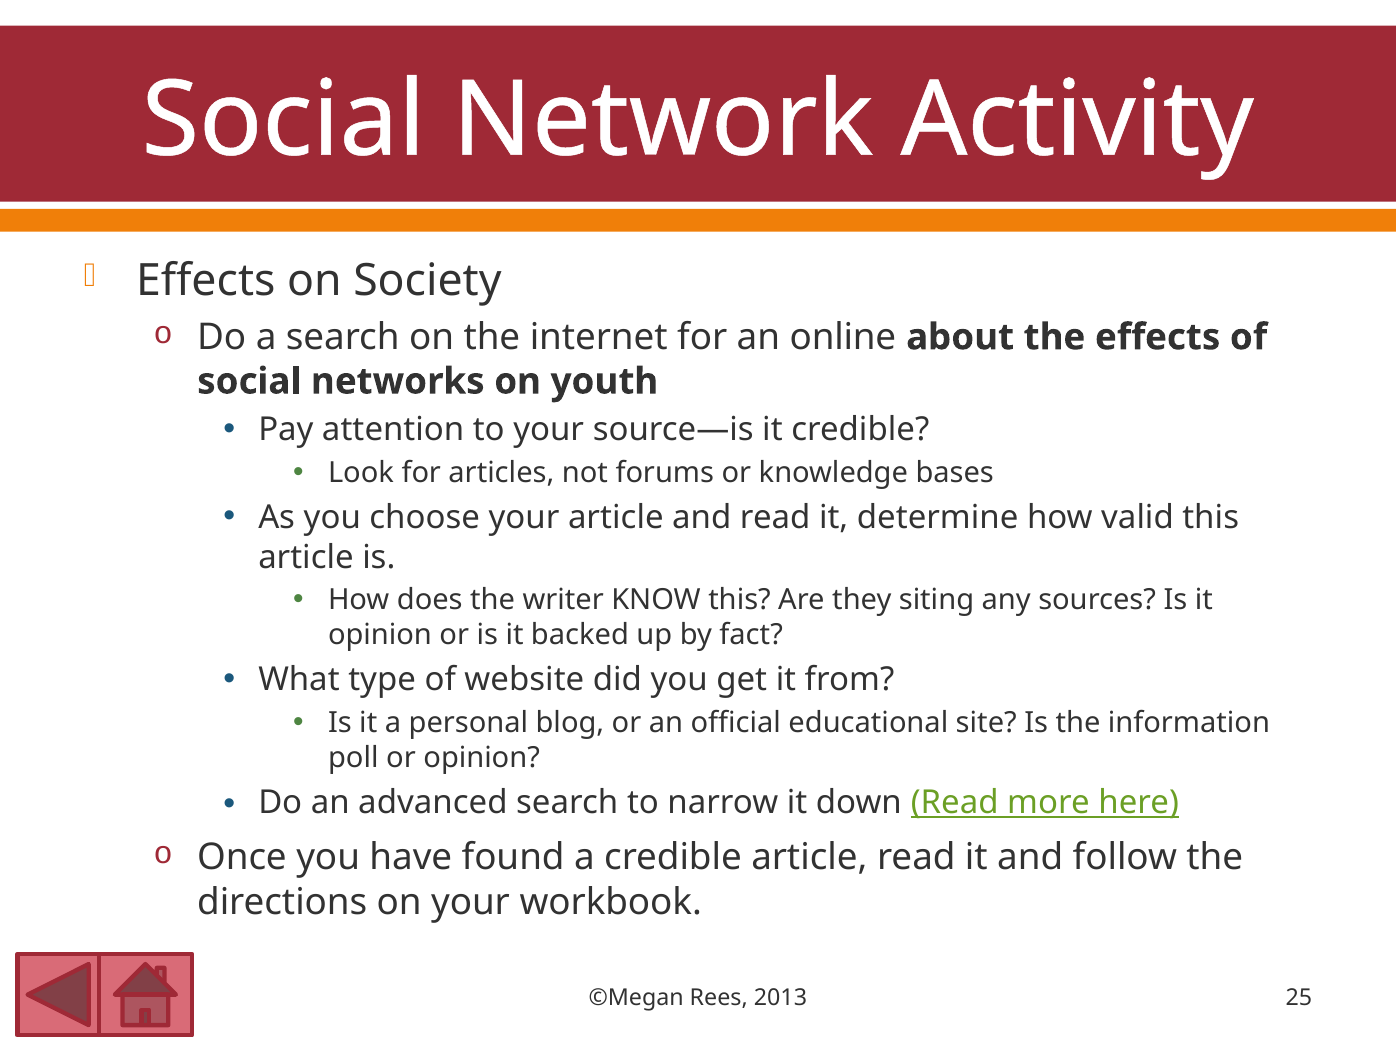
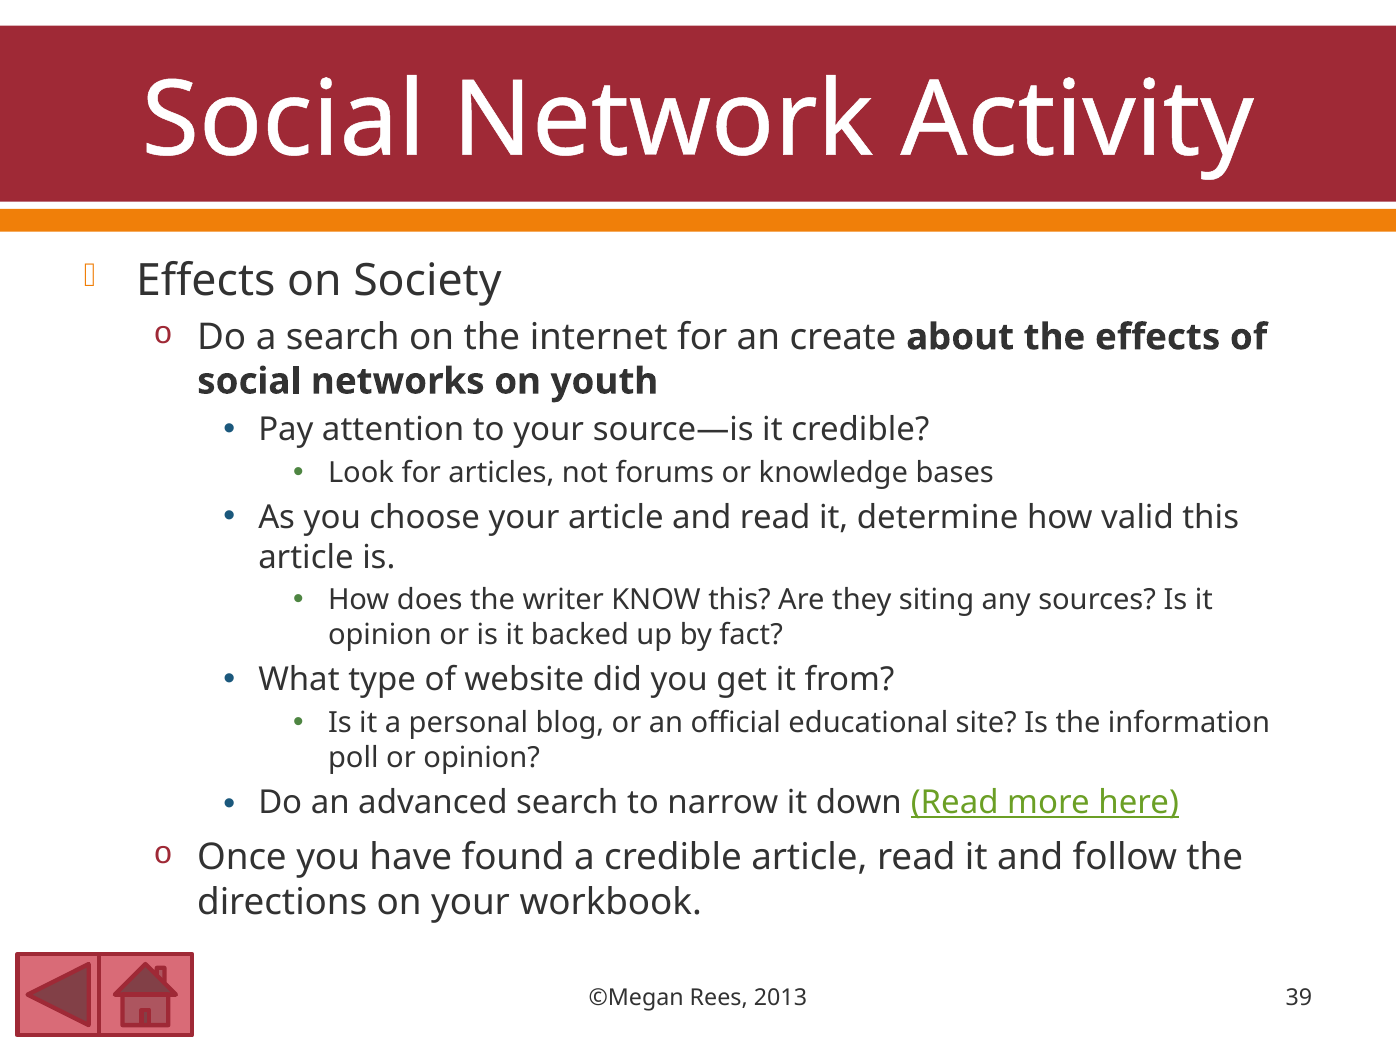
online: online -> create
25: 25 -> 39
